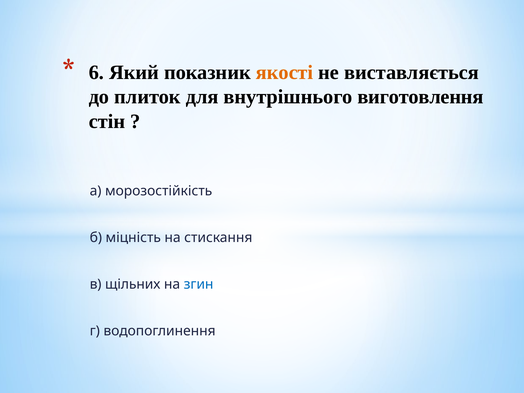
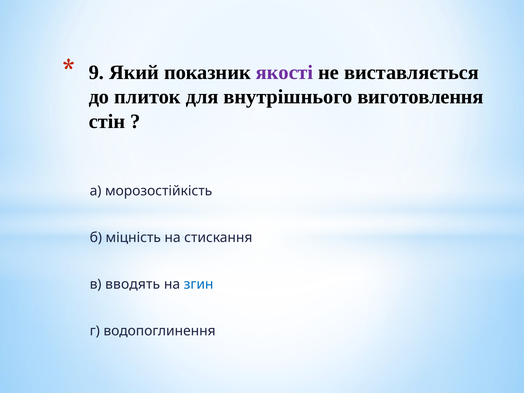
6: 6 -> 9
якості colour: orange -> purple
щільних: щільних -> вводять
